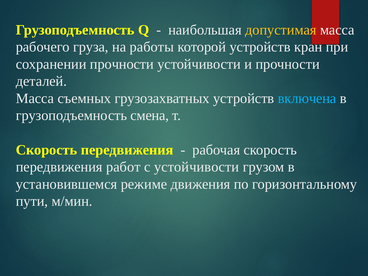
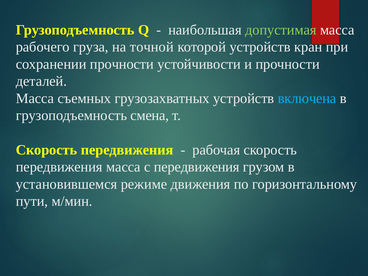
допустимая colour: yellow -> light green
работы: работы -> точной
передвижения работ: работ -> масса
с устойчивости: устойчивости -> передвижения
